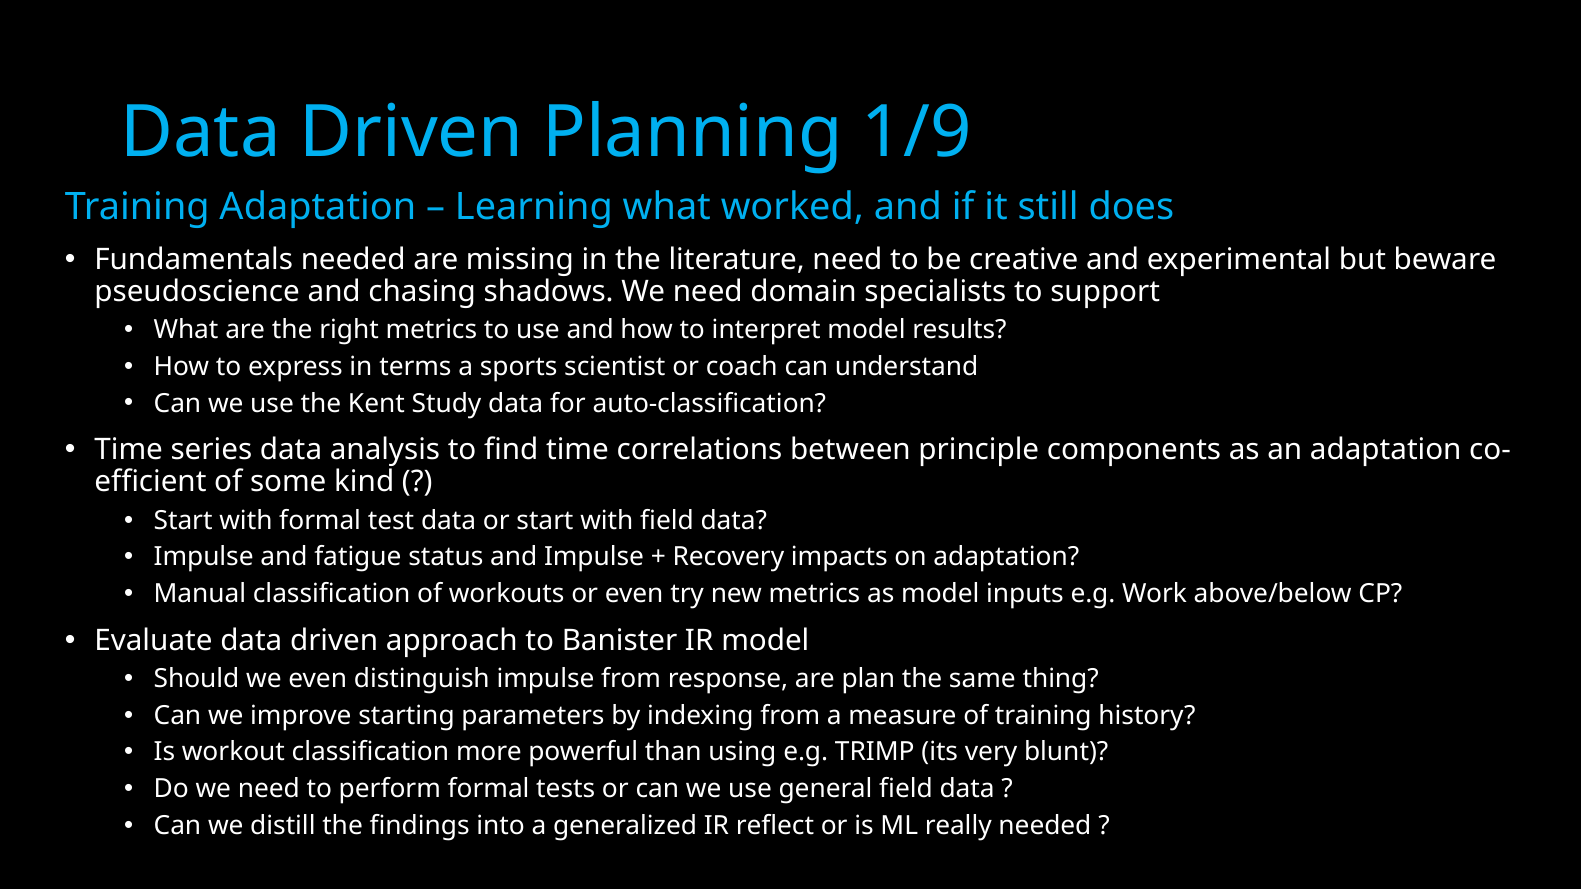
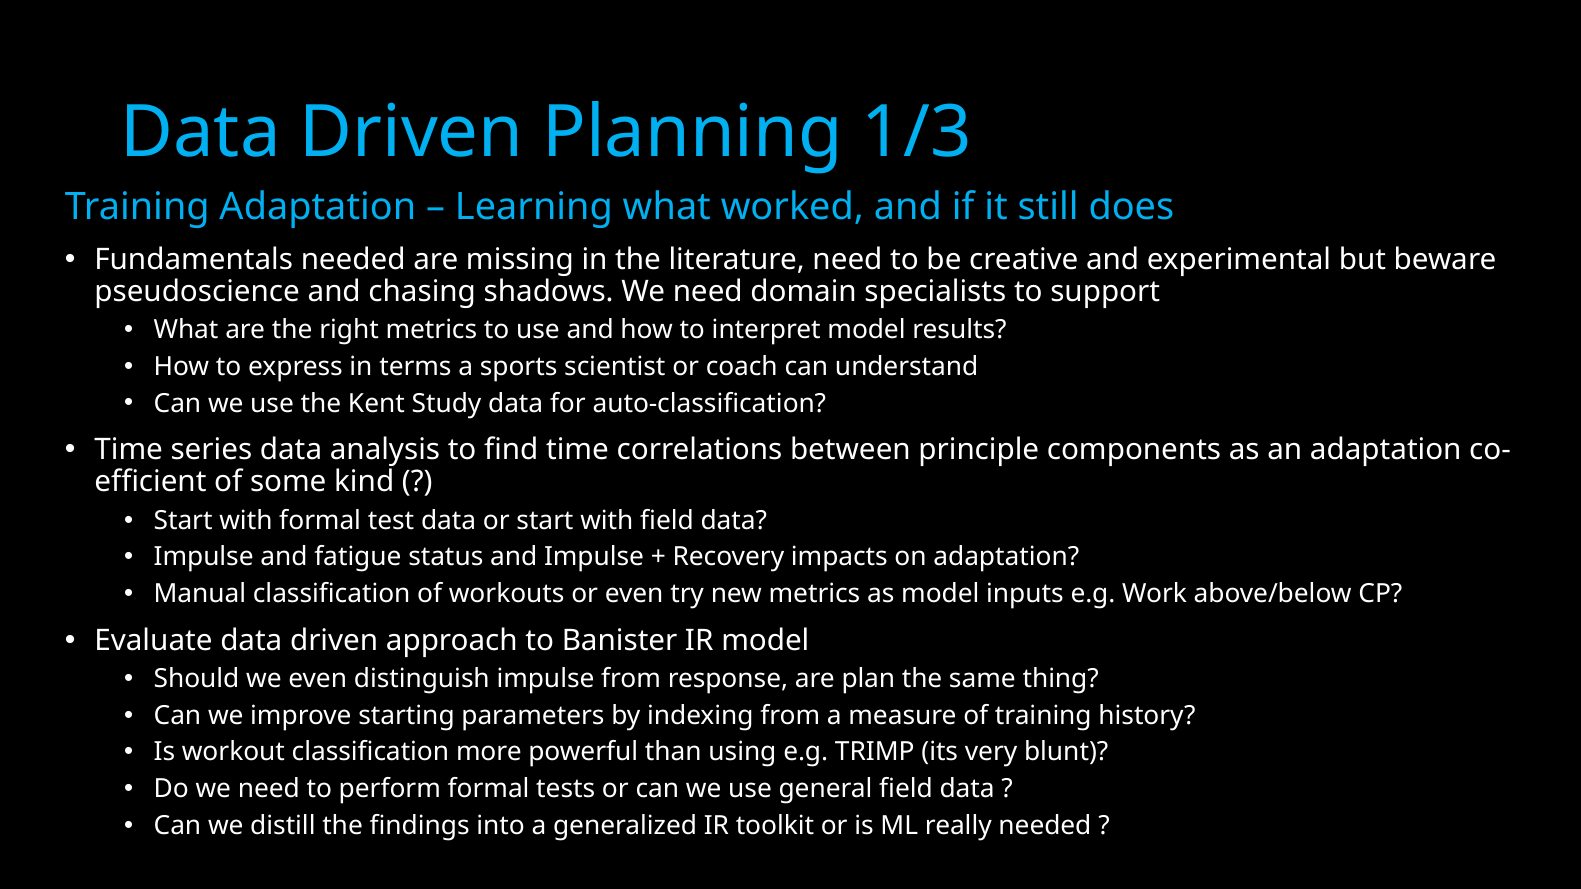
1/9: 1/9 -> 1/3
reflect: reflect -> toolkit
